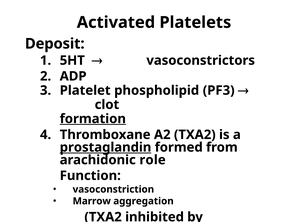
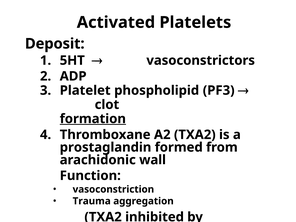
prostaglandin underline: present -> none
role: role -> wall
Marrow: Marrow -> Trauma
